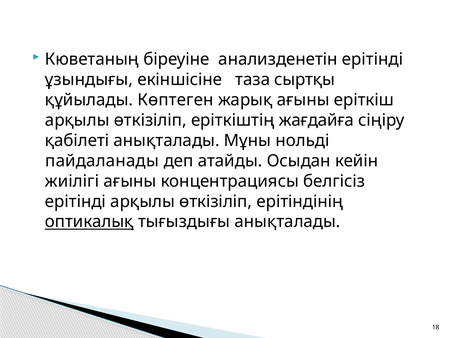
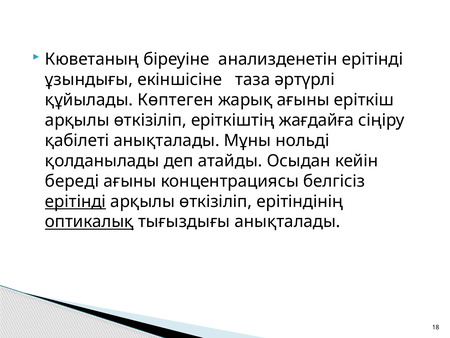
сыртқы: сыртқы -> әртүрлі
пайдаланады: пайдаланады -> қолданылады
жиілігі: жиілігі -> береді
ерітінді at (75, 201) underline: none -> present
